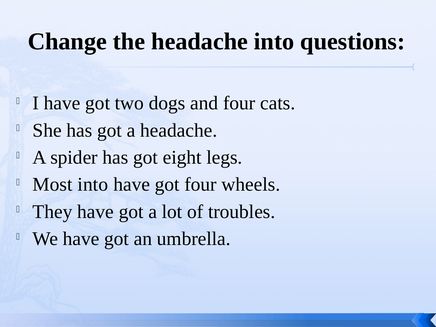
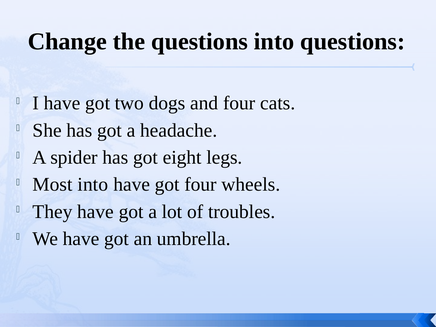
the headache: headache -> questions
